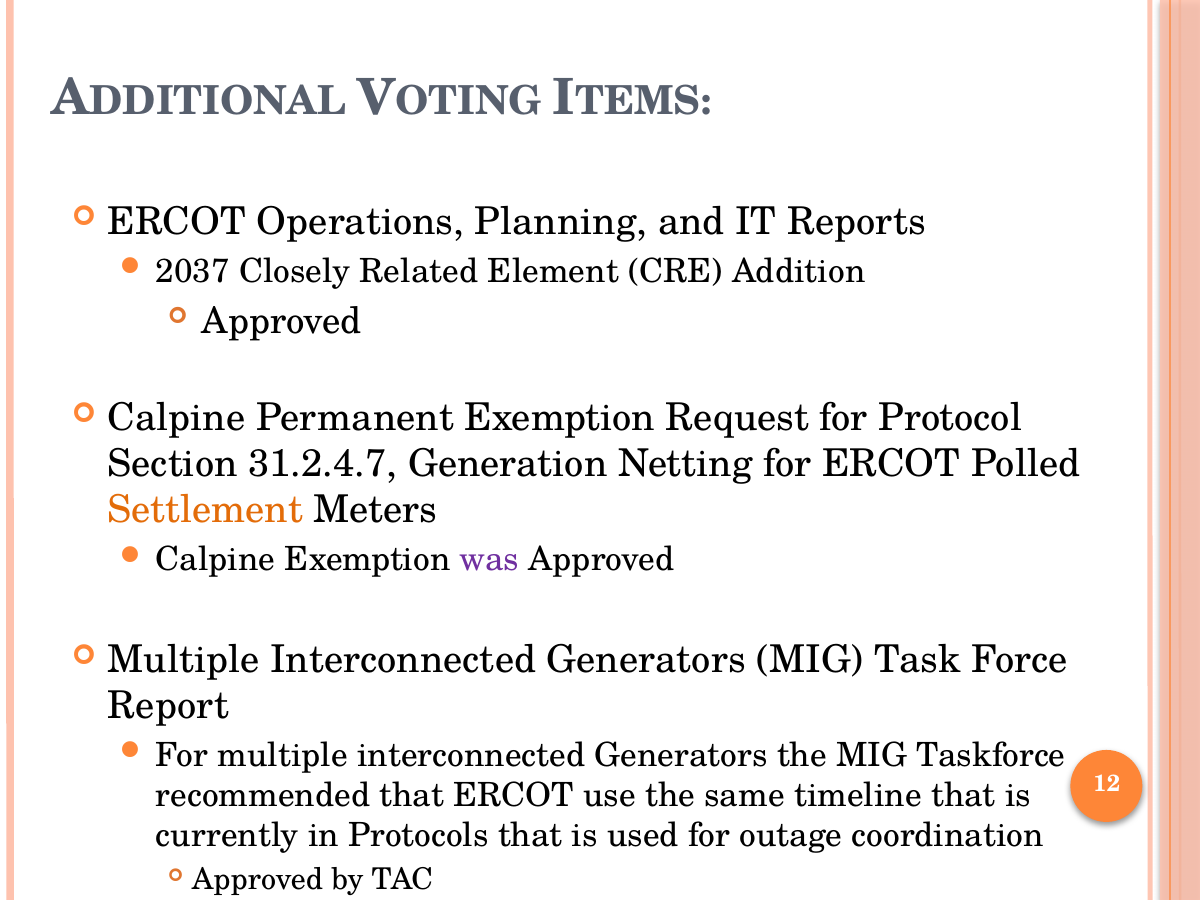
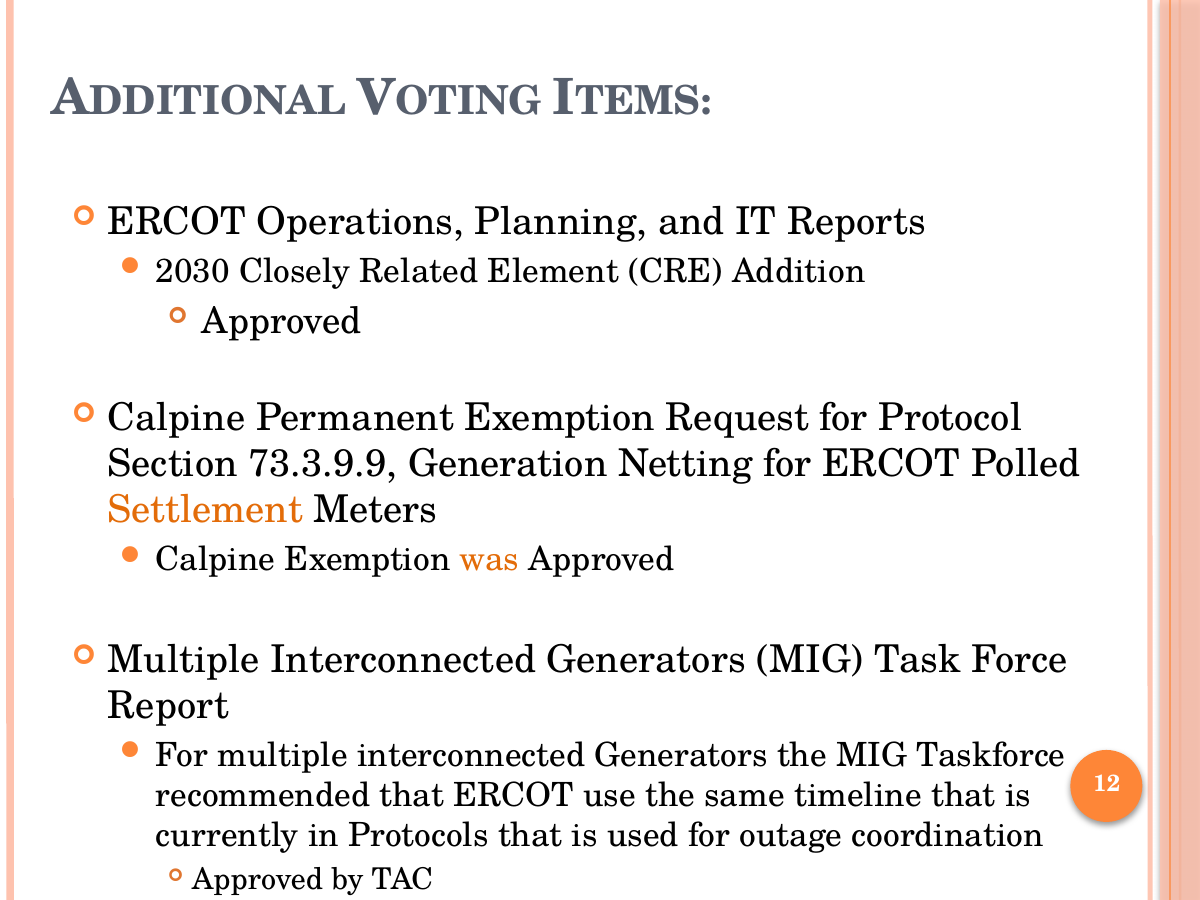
2037: 2037 -> 2030
31.2.4.7: 31.2.4.7 -> 73.3.9.9
was colour: purple -> orange
